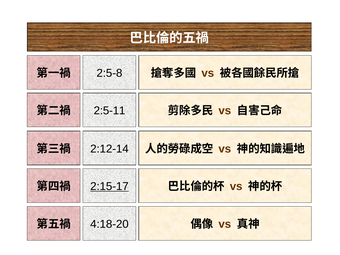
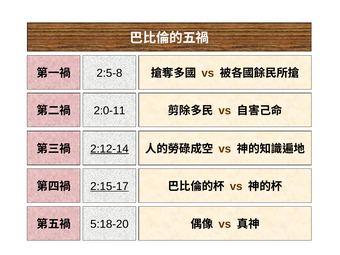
2:5-11: 2:5-11 -> 2:0-11
2:12-14 underline: none -> present
4:18-20: 4:18-20 -> 5:18-20
